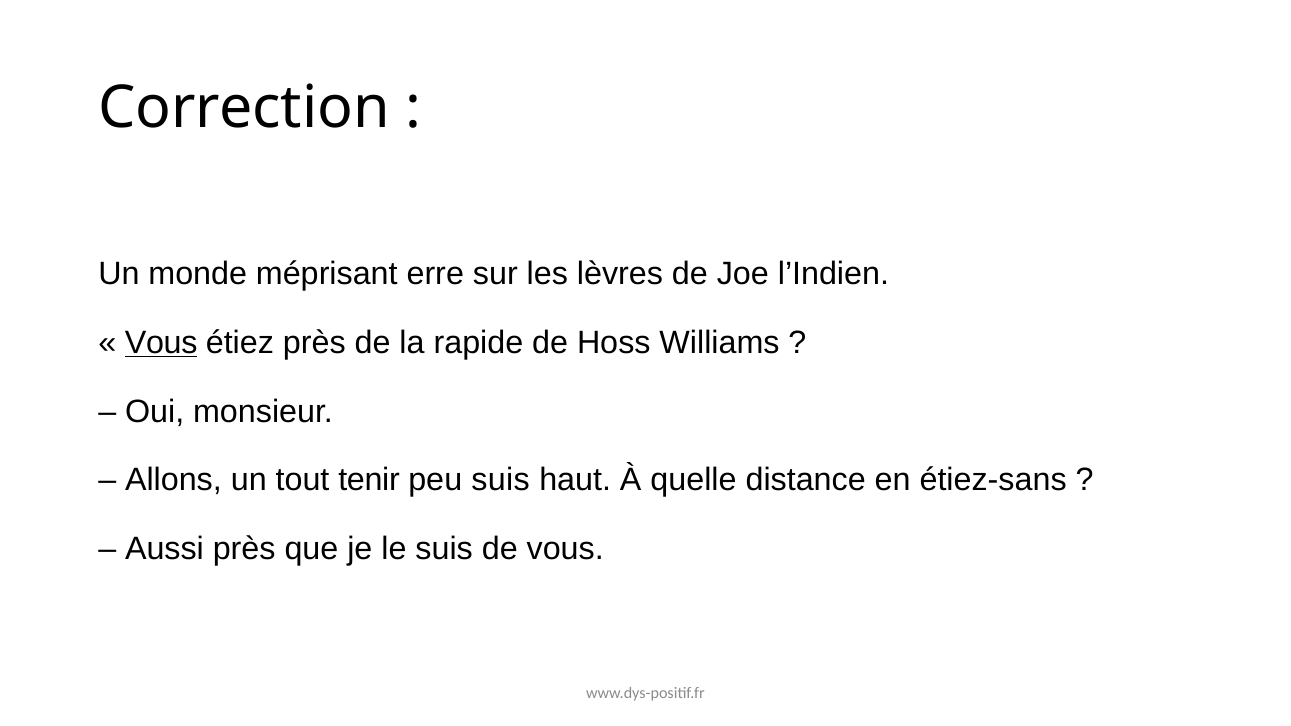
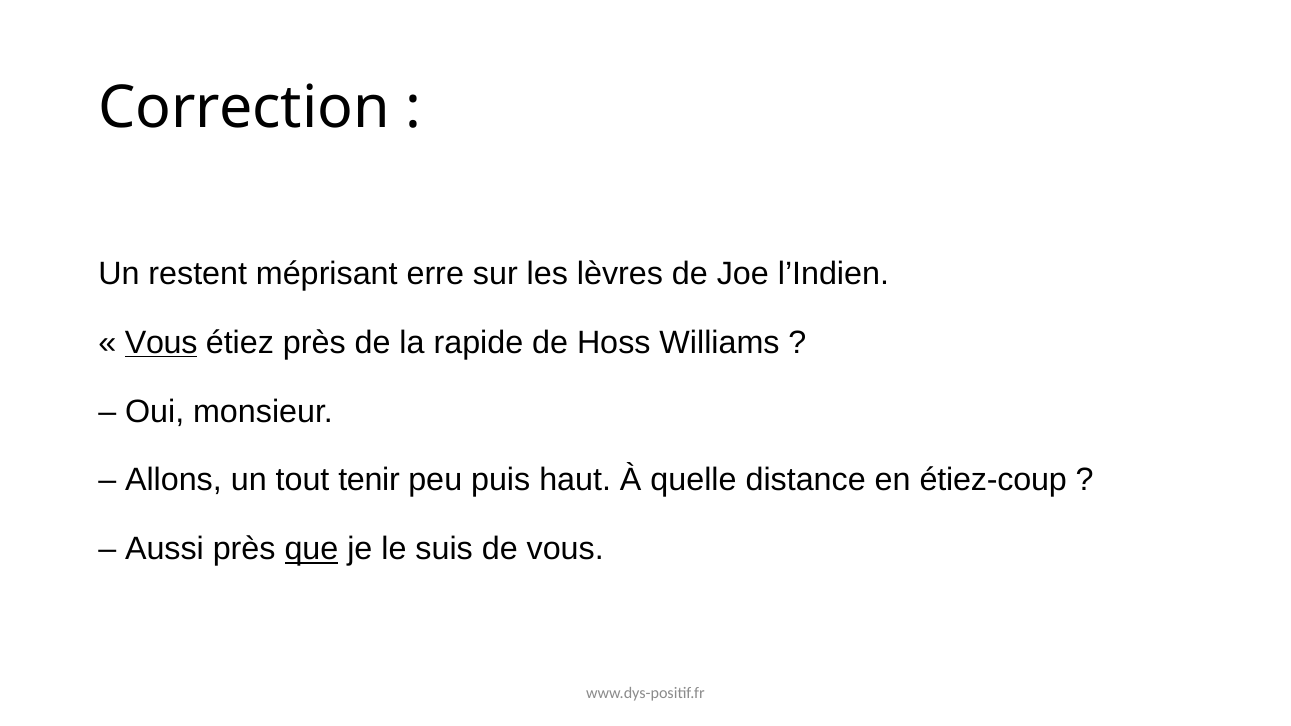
monde: monde -> restent
peu suis: suis -> puis
étiez-sans: étiez-sans -> étiez-coup
que underline: none -> present
